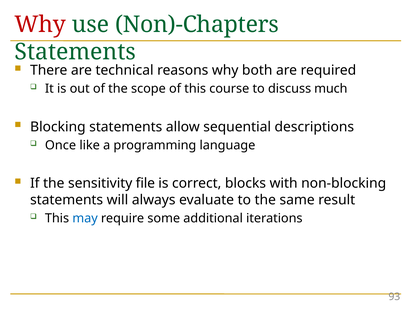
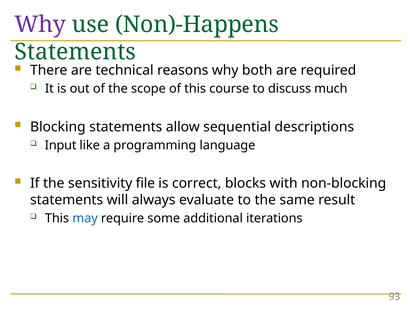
Why at (40, 24) colour: red -> purple
Non)-Chapters: Non)-Chapters -> Non)-Happens
Once: Once -> Input
